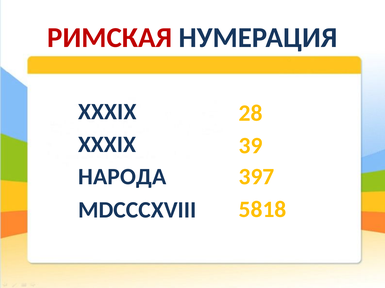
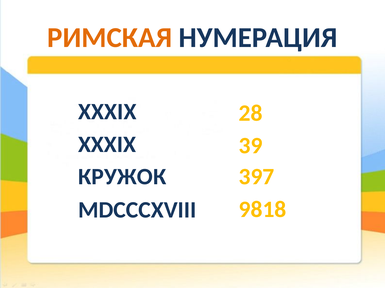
РИМСКАЯ colour: red -> orange
НАРОДА: НАРОДА -> КРУЖОК
5818: 5818 -> 9818
